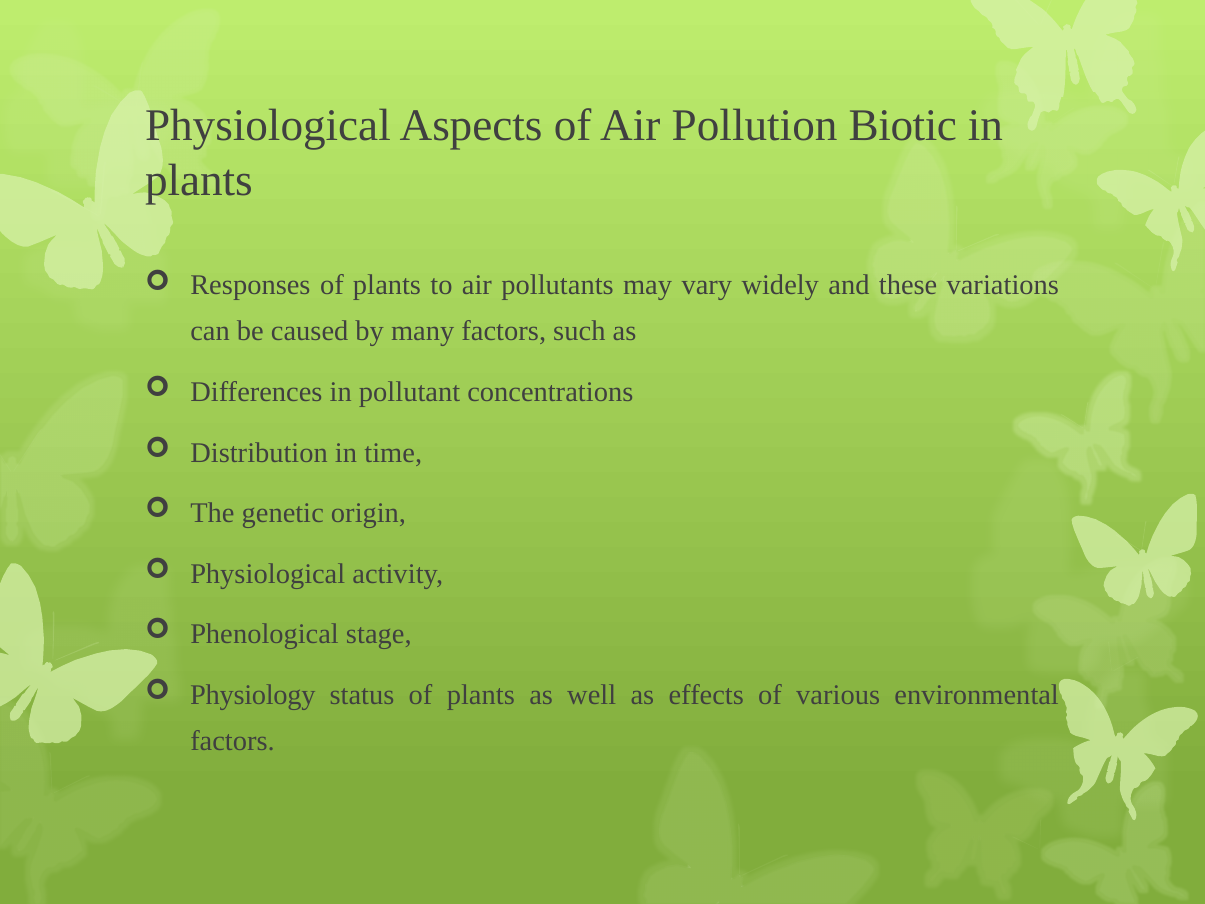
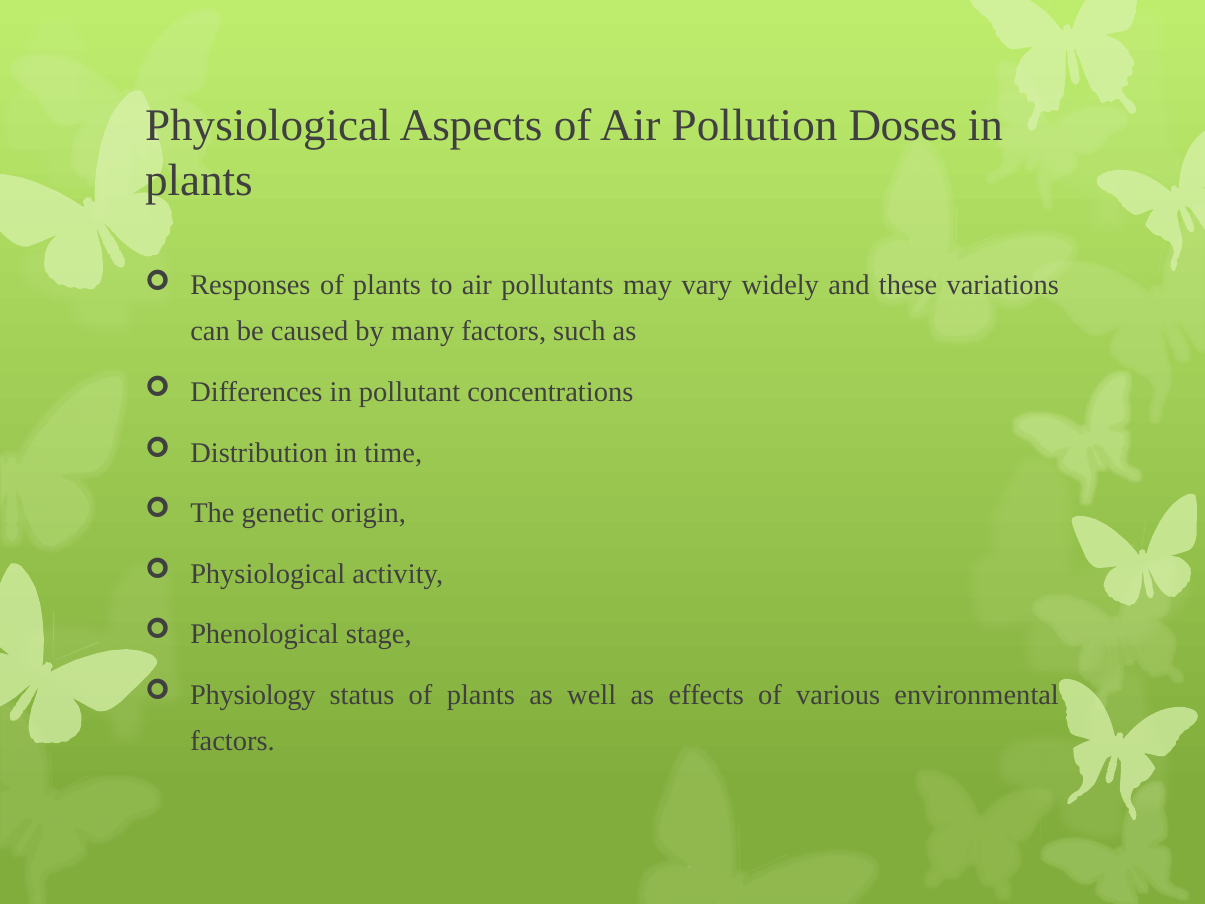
Biotic: Biotic -> Doses
